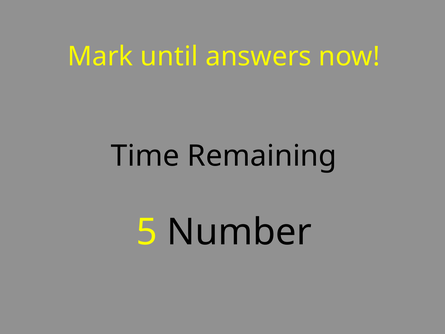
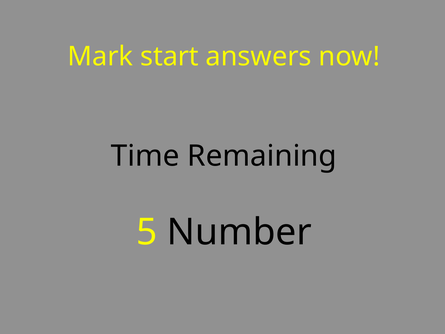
until: until -> start
